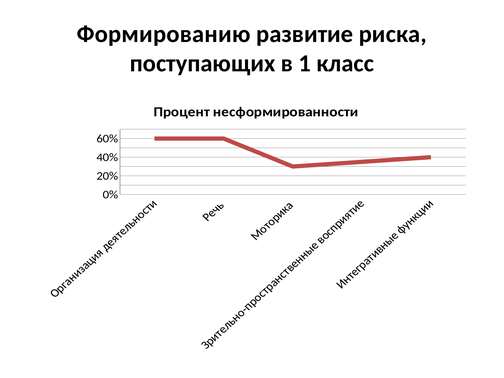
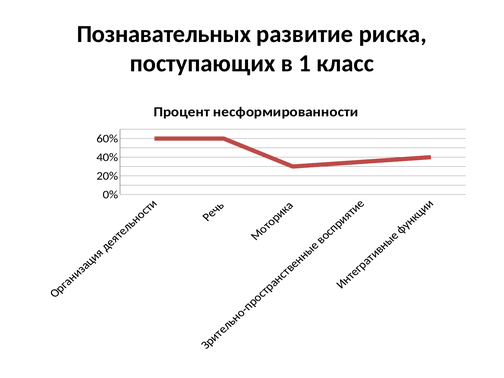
Формированию: Формированию -> Познавательных
